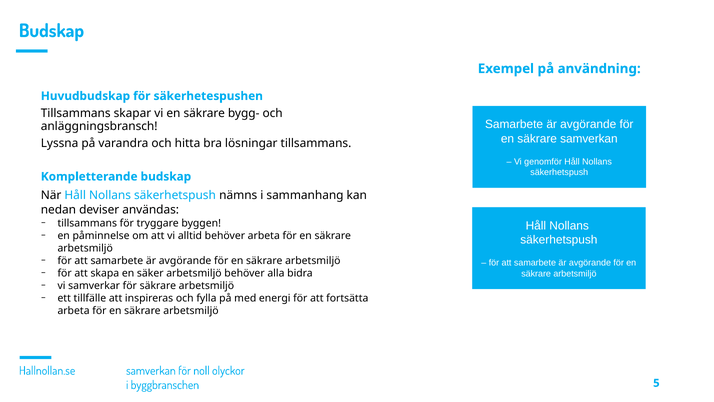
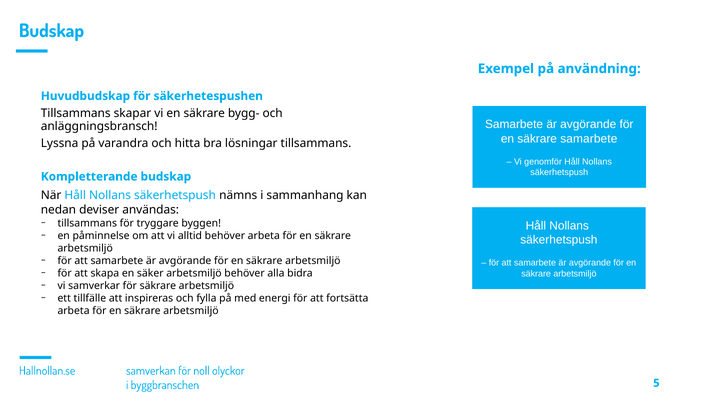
säkrare samverkan: samverkan -> samarbete
